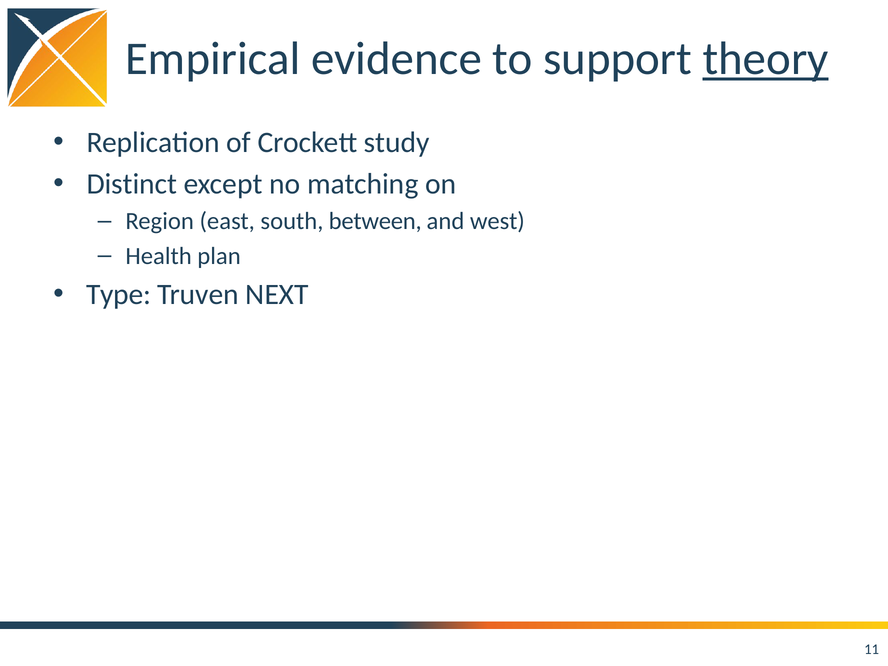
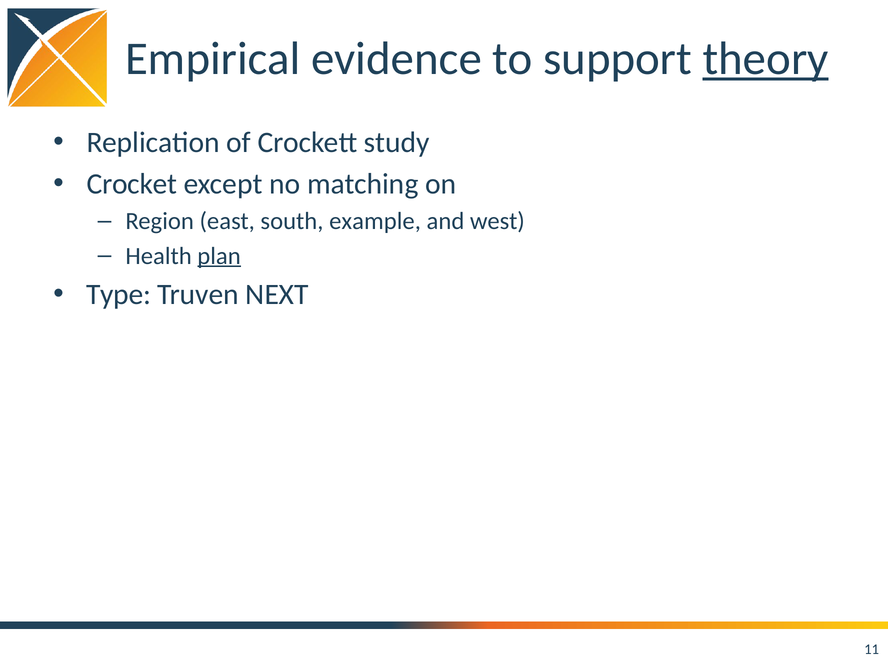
Distinct: Distinct -> Crocket
between: between -> example
plan underline: none -> present
